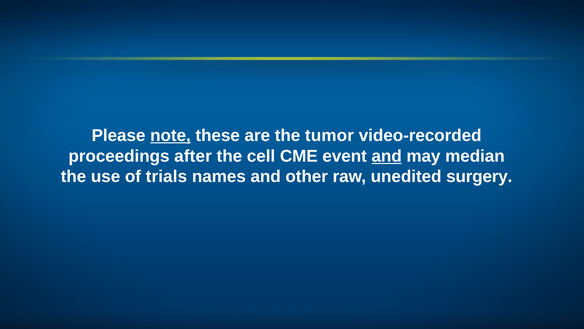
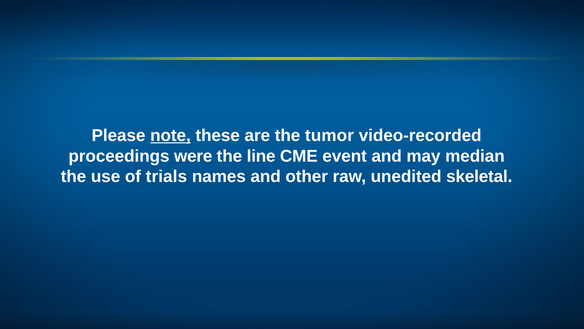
after: after -> were
cell: cell -> line
and at (387, 156) underline: present -> none
surgery: surgery -> skeletal
